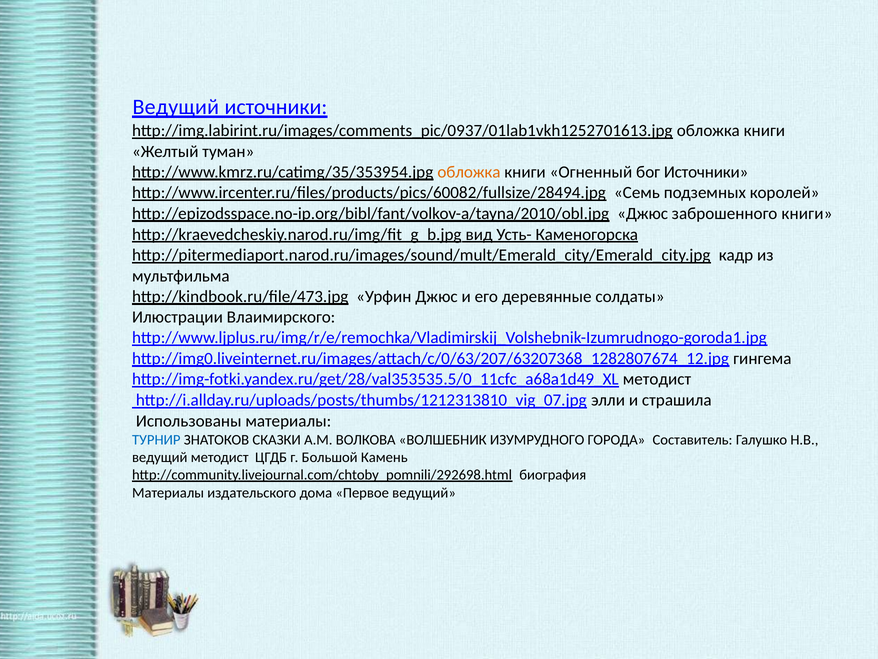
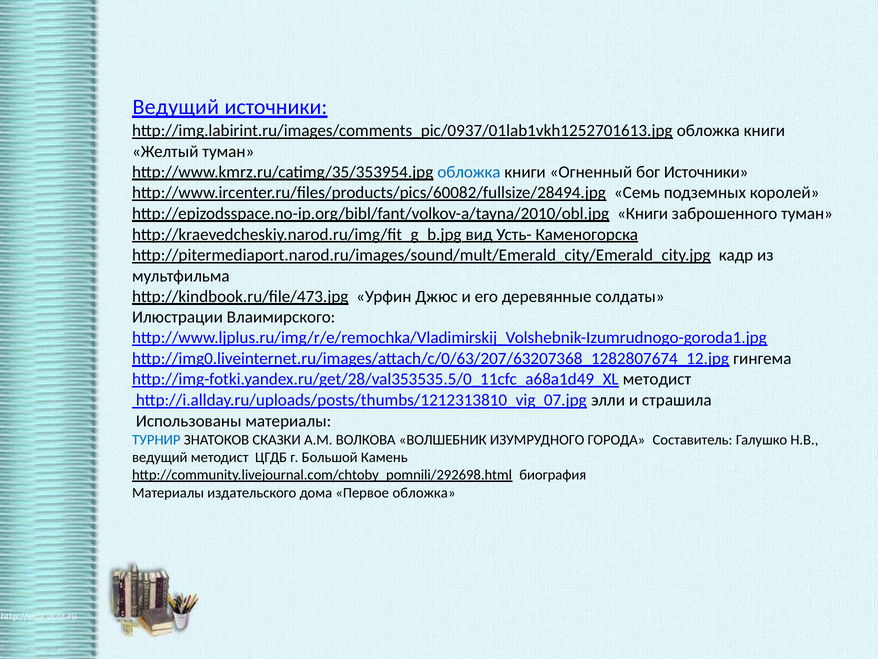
обложка at (469, 172) colour: orange -> blue
http://epizodsspace.no-ip.org/bibl/fant/volkov-a/tayna/2010/obl.jpg Джюс: Джюс -> Книги
заброшенного книги: книги -> туман
Первое ведущий: ведущий -> обложка
